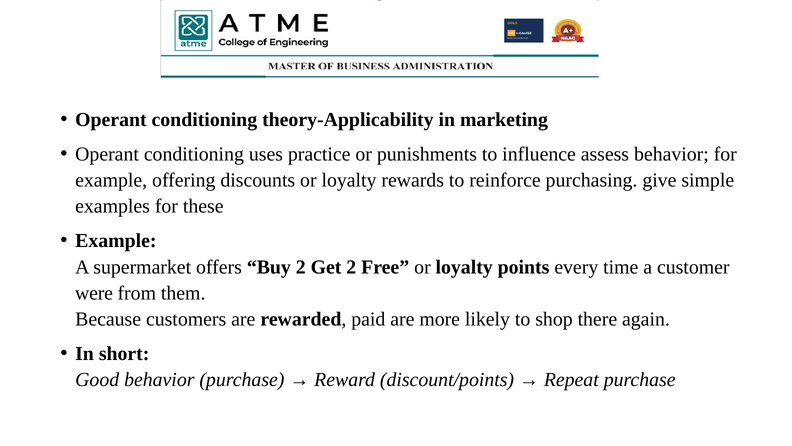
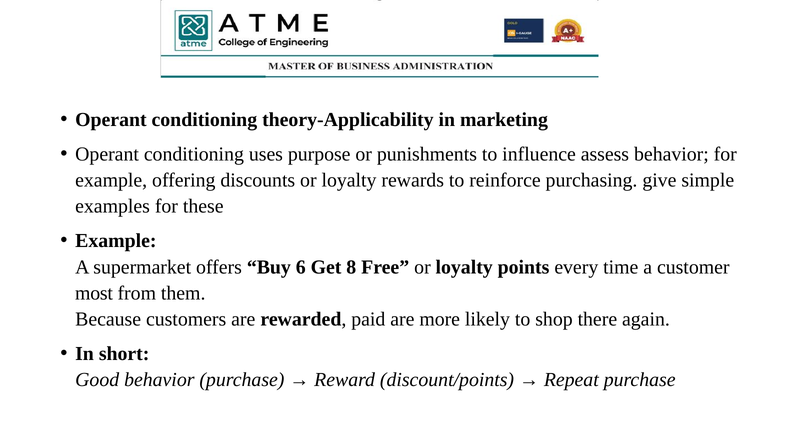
practice: practice -> purpose
Buy 2: 2 -> 6
Get 2: 2 -> 8
were: were -> most
